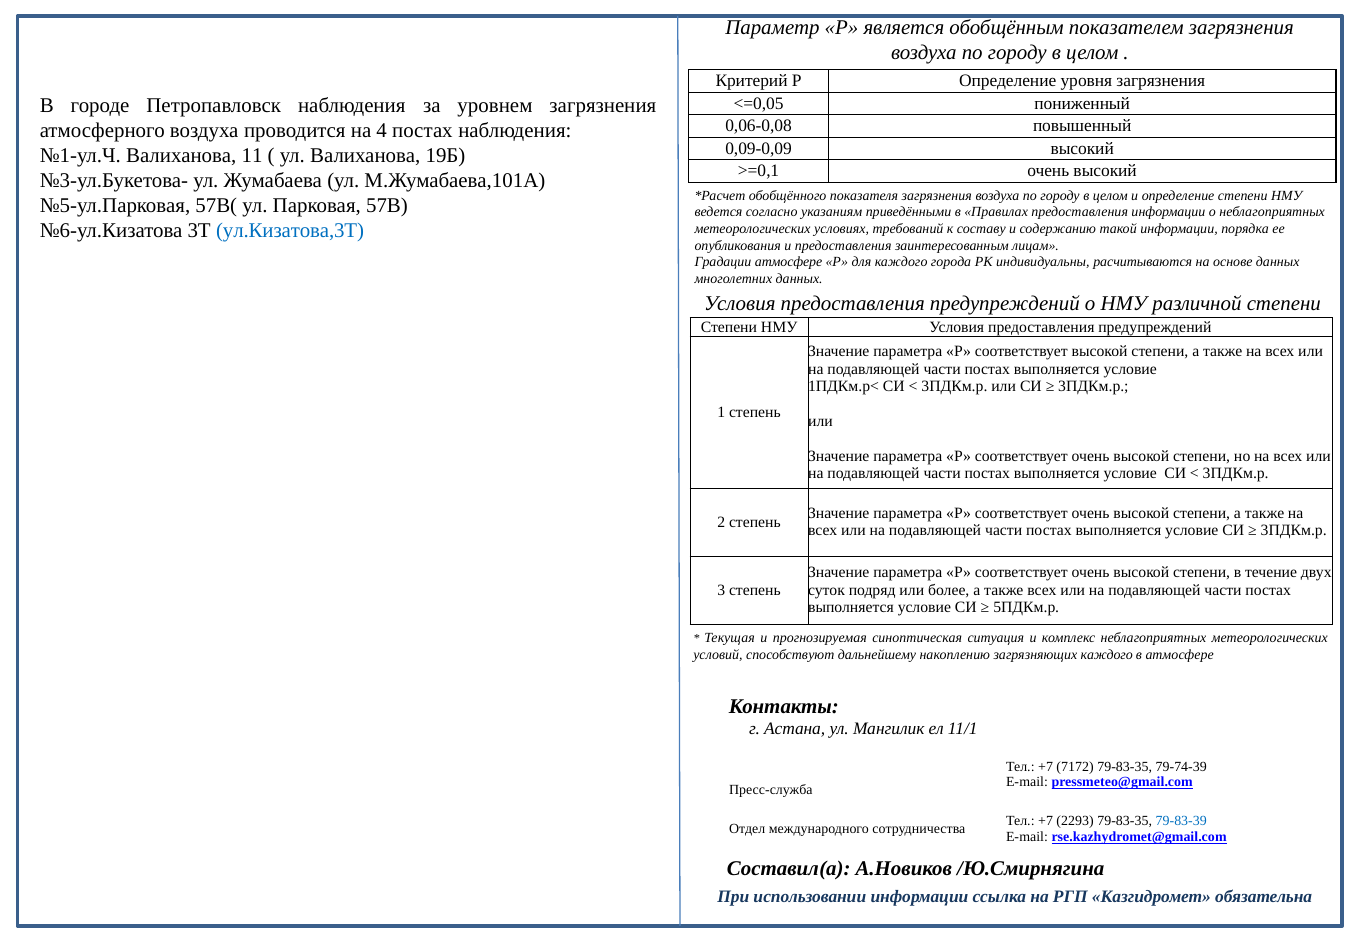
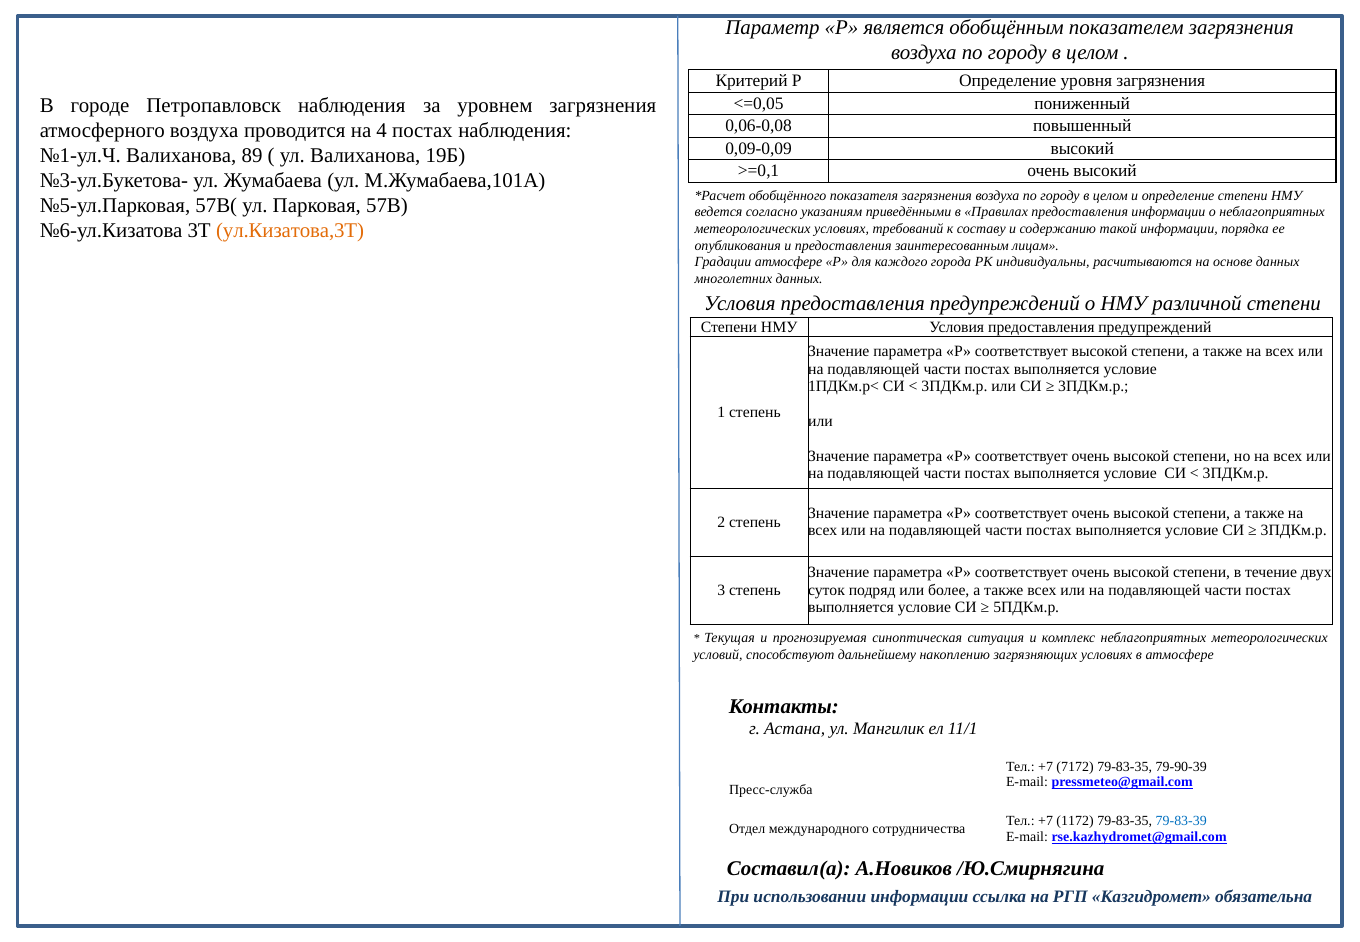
11: 11 -> 89
ул.Кизатова,3Т colour: blue -> orange
загрязняющих каждого: каждого -> условиях
79-74-39: 79-74-39 -> 79-90-39
2293: 2293 -> 1172
